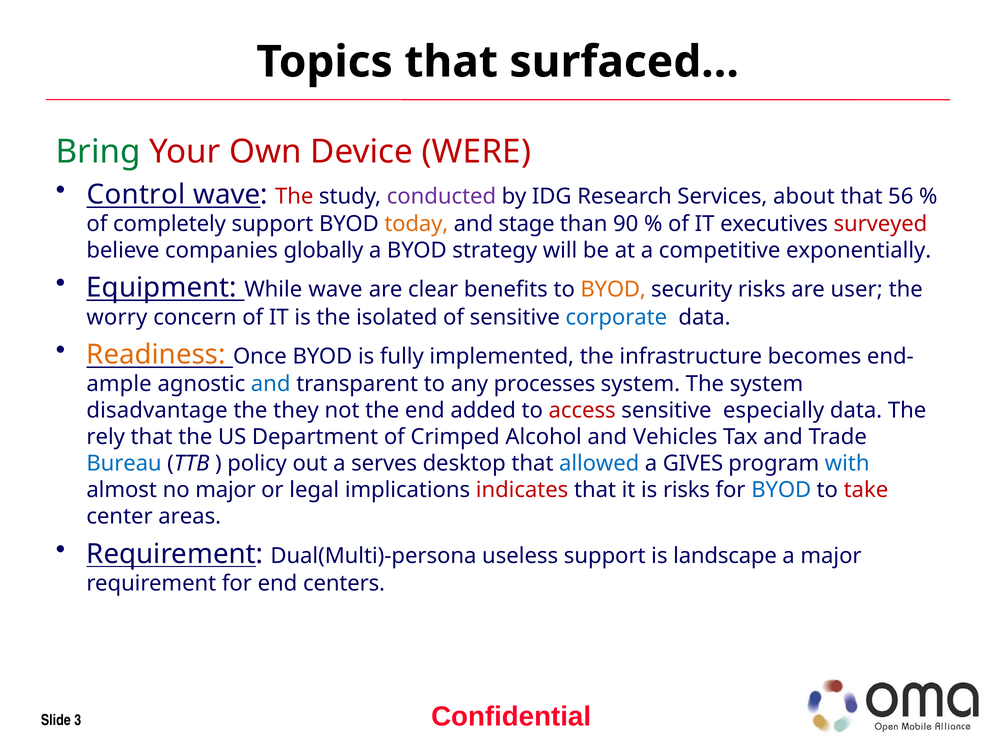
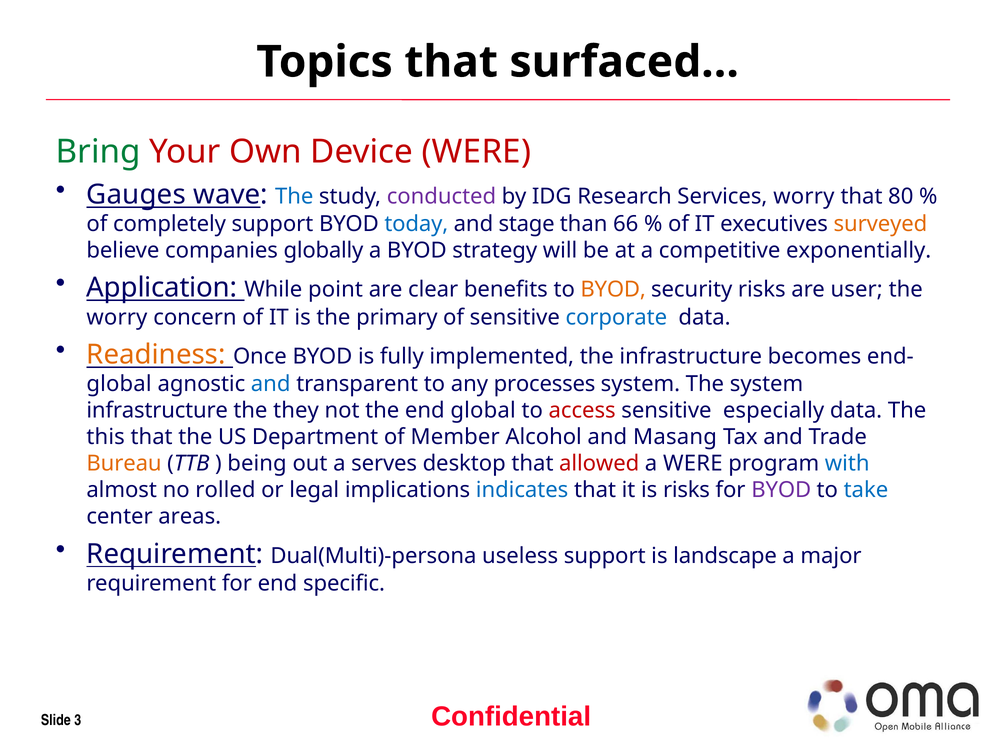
Control: Control -> Gauges
The at (294, 196) colour: red -> blue
Services about: about -> worry
56: 56 -> 80
today colour: orange -> blue
90: 90 -> 66
surveyed colour: red -> orange
Equipment: Equipment -> Application
While wave: wave -> point
isolated: isolated -> primary
ample at (119, 384): ample -> global
disadvantage at (157, 411): disadvantage -> infrastructure
end added: added -> global
rely: rely -> this
Crimped: Crimped -> Member
Vehicles: Vehicles -> Masang
Bureau colour: blue -> orange
policy: policy -> being
allowed colour: blue -> red
a GIVES: GIVES -> WERE
no major: major -> rolled
indicates colour: red -> blue
BYOD at (781, 490) colour: blue -> purple
take colour: red -> blue
centers: centers -> specific
